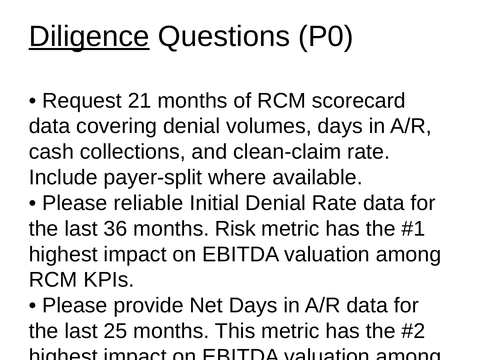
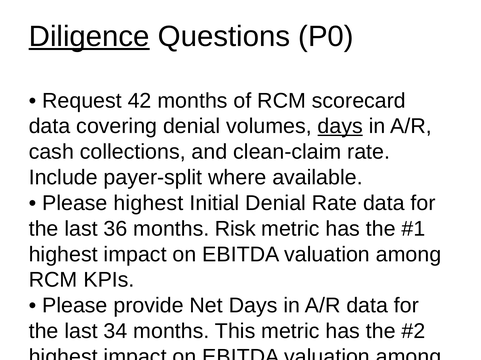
21: 21 -> 42
days at (340, 127) underline: none -> present
Please reliable: reliable -> highest
25: 25 -> 34
